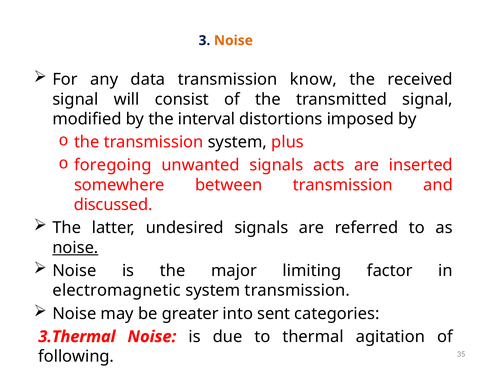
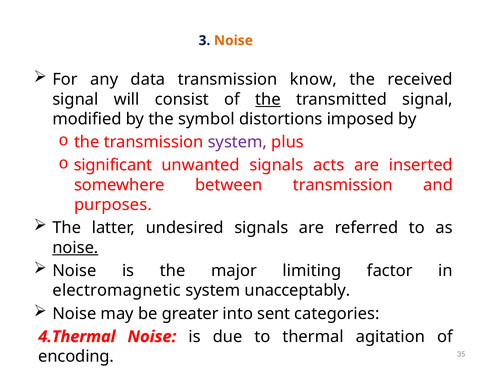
the at (268, 99) underline: none -> present
interval: interval -> symbol
system at (237, 142) colour: black -> purple
foregoing: foregoing -> significant
discussed: discussed -> purposes
system transmission: transmission -> unacceptably
3.Thermal: 3.Thermal -> 4.Thermal
following: following -> encoding
